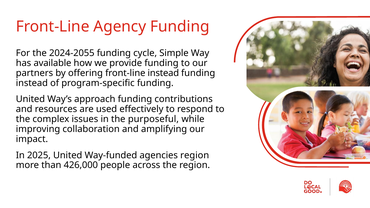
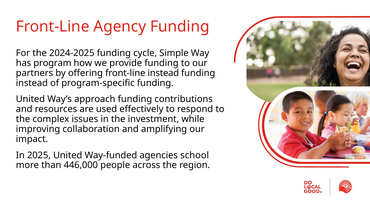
2024-2055: 2024-2055 -> 2024-2025
available: available -> program
purposeful: purposeful -> investment
agencies region: region -> school
426,000: 426,000 -> 446,000
